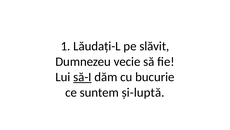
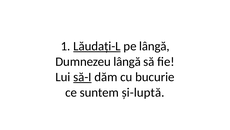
Lăudați-L underline: none -> present
pe slăvit: slăvit -> lângă
Dumnezeu vecie: vecie -> lângă
